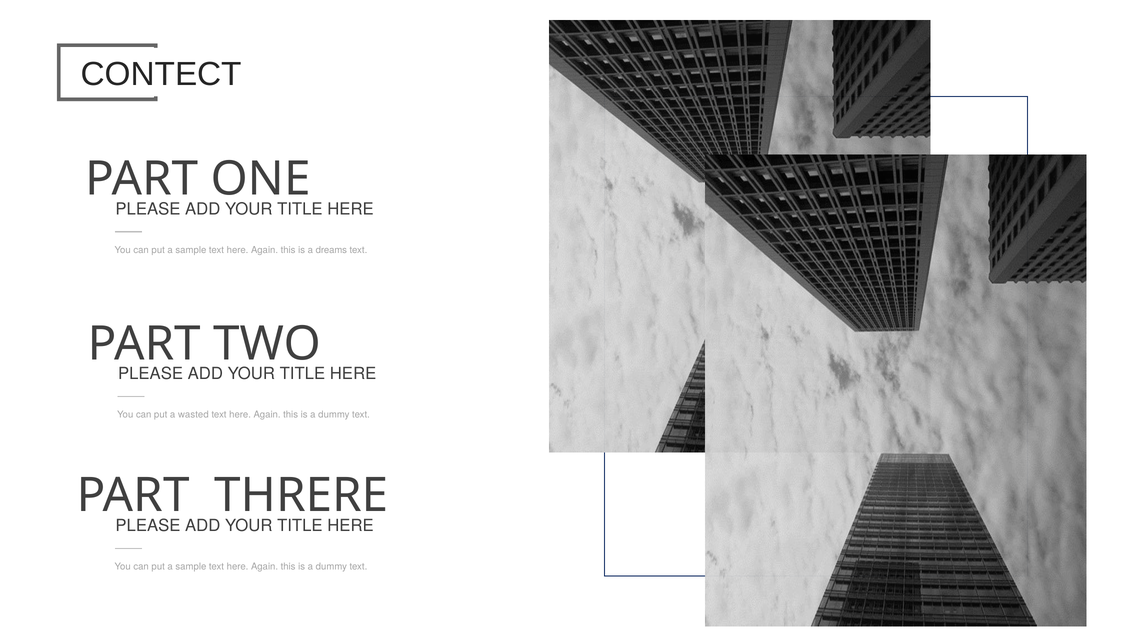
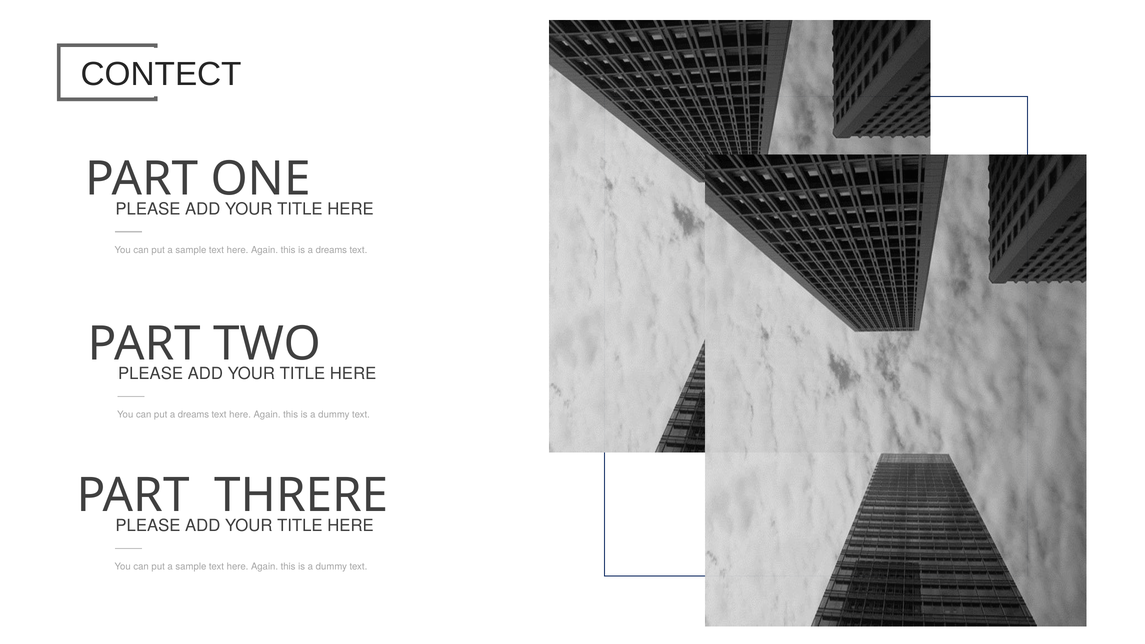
put a wasted: wasted -> dreams
